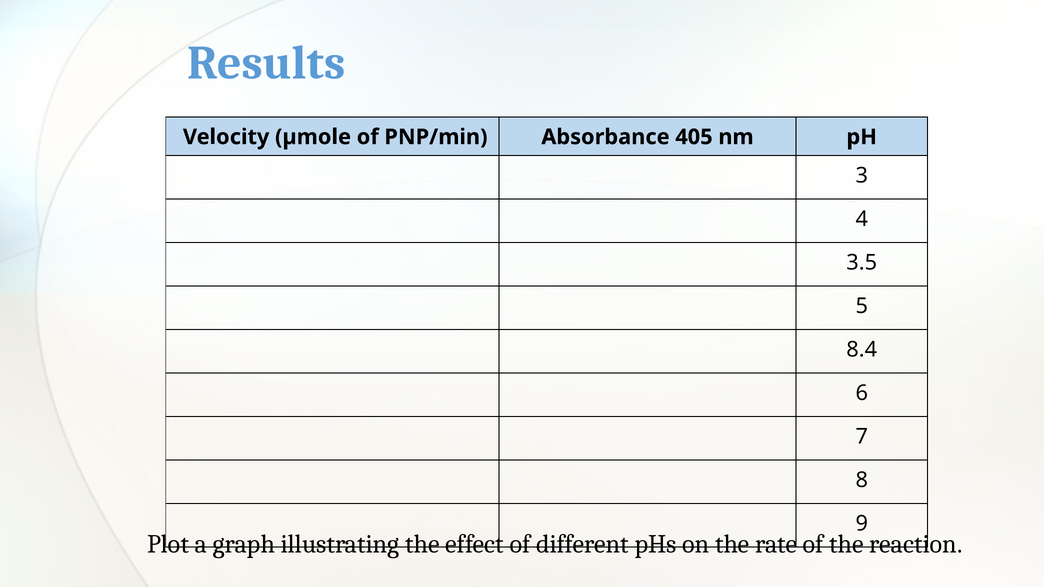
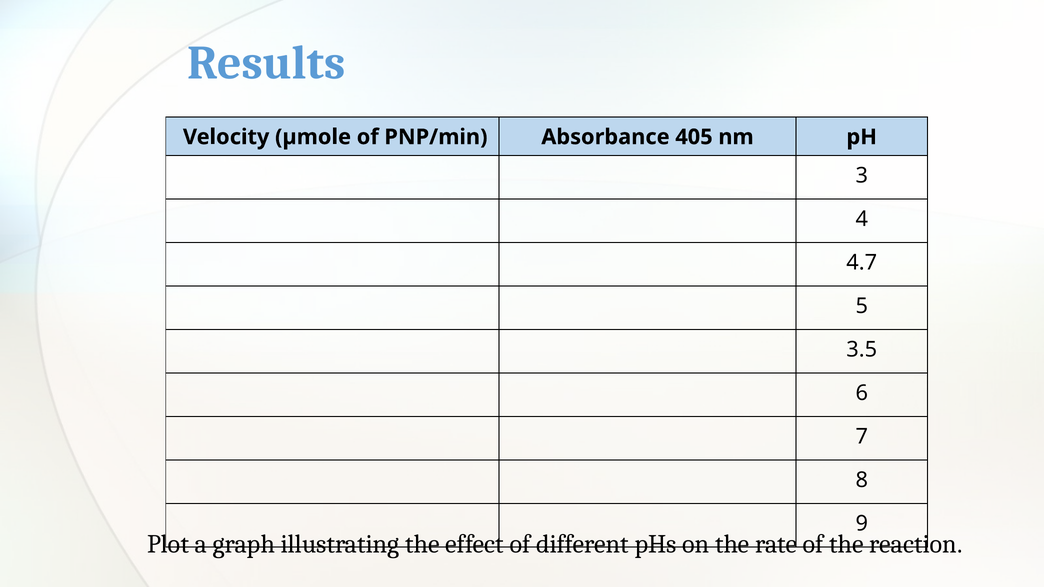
3.5: 3.5 -> 4.7
8.4: 8.4 -> 3.5
